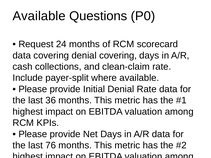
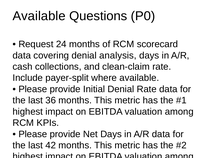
denial covering: covering -> analysis
76: 76 -> 42
